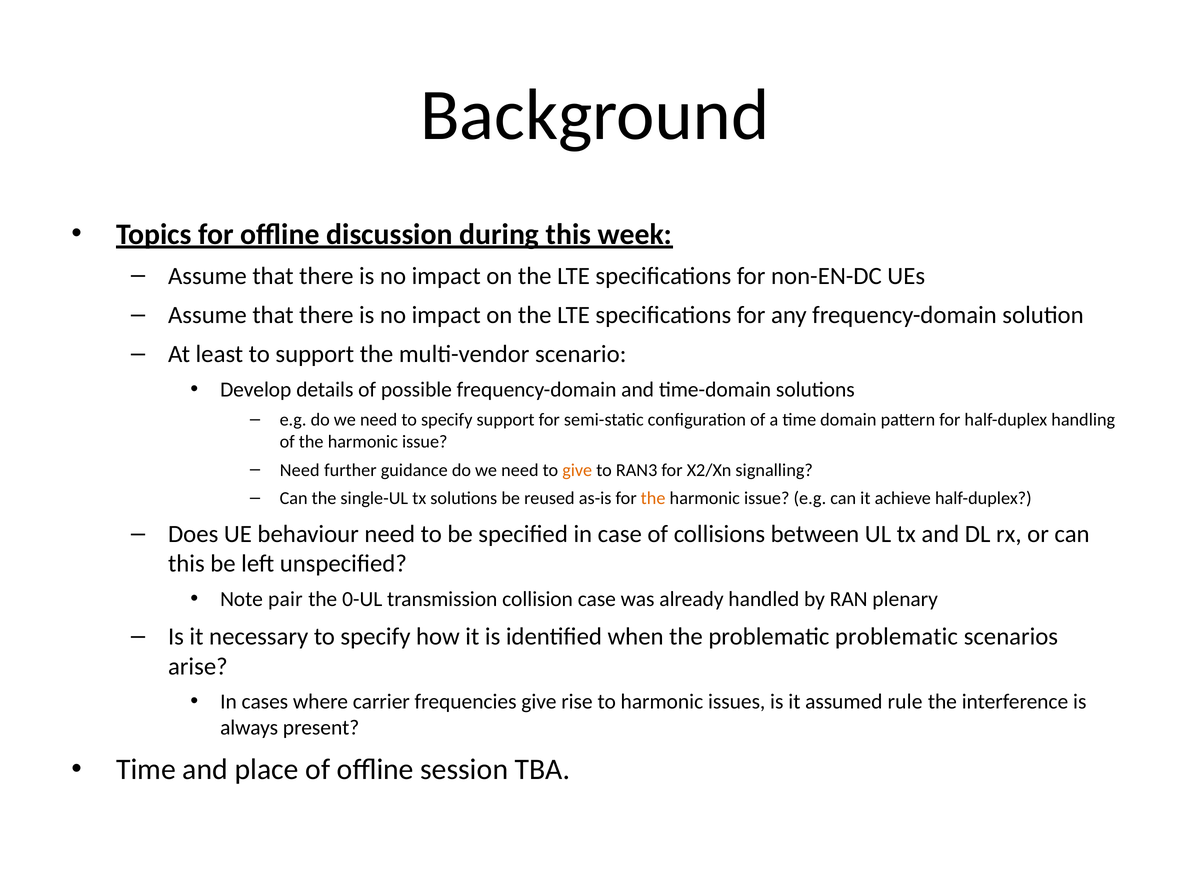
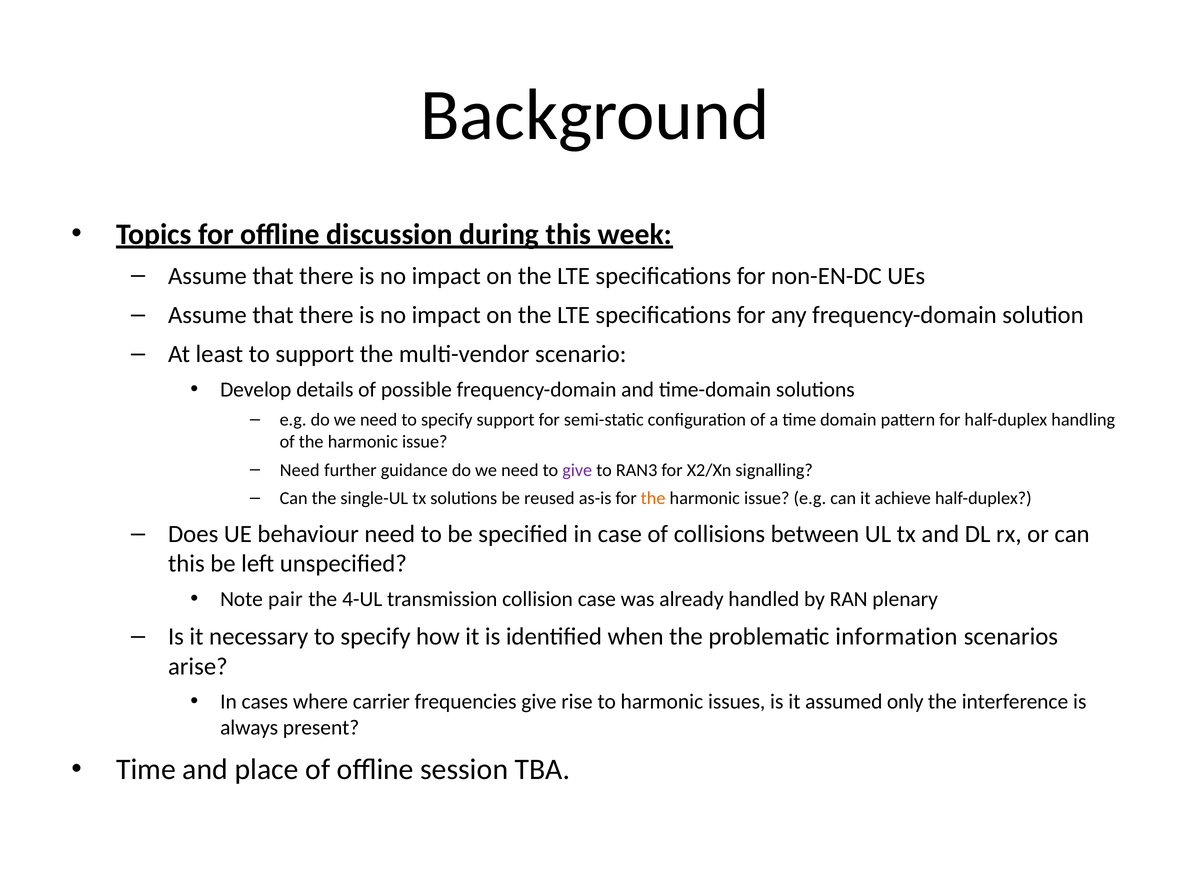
give at (577, 470) colour: orange -> purple
0-UL: 0-UL -> 4-UL
problematic problematic: problematic -> information
rule: rule -> only
